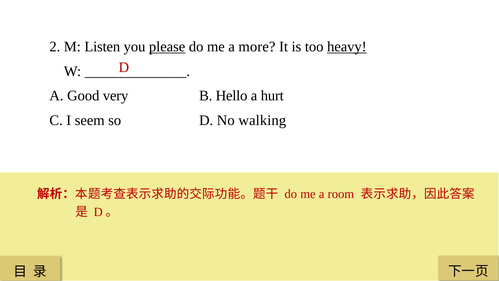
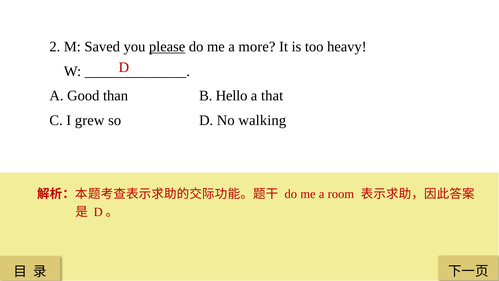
Listen: Listen -> Saved
heavy underline: present -> none
very: very -> than
hurt: hurt -> that
seem: seem -> grew
